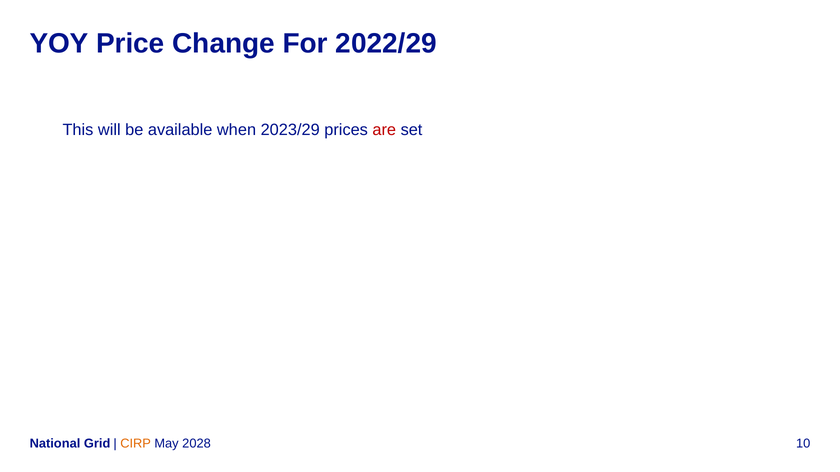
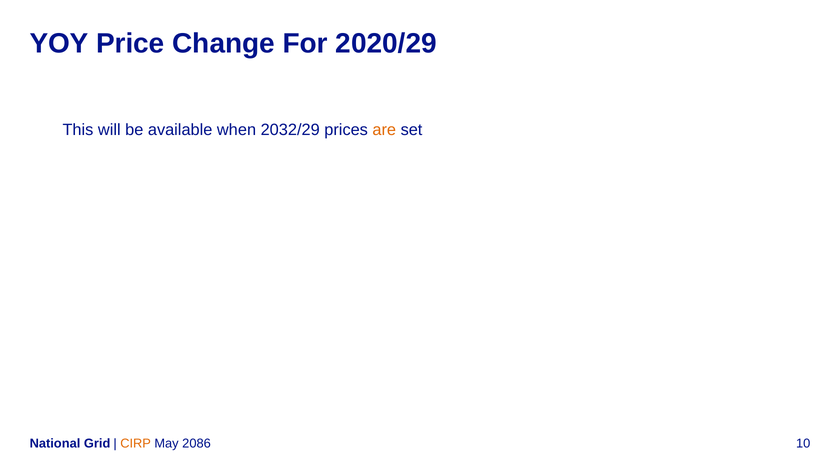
2022/29: 2022/29 -> 2020/29
2023/29: 2023/29 -> 2032/29
are colour: red -> orange
2028: 2028 -> 2086
